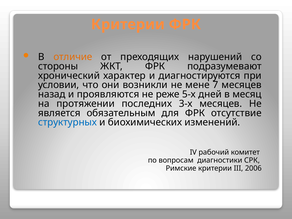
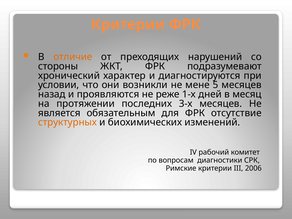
7: 7 -> 5
5-х: 5-х -> 1-х
структурных colour: blue -> orange
